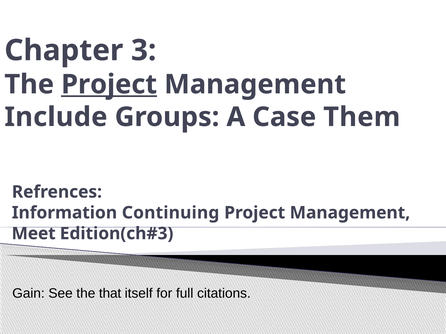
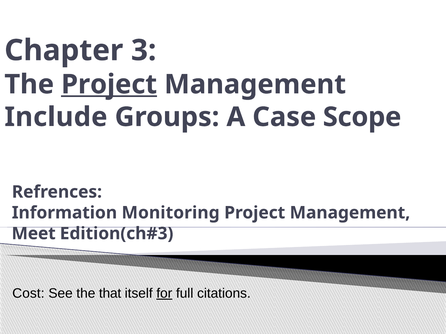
Them: Them -> Scope
Continuing: Continuing -> Monitoring
Gain: Gain -> Cost
for underline: none -> present
